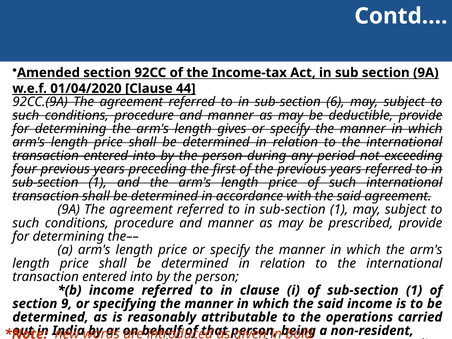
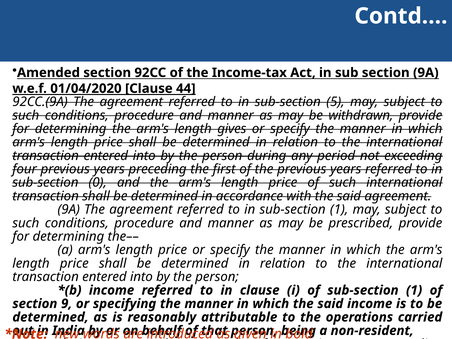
6: 6 -> 5
deductible: deductible -> withdrawn
1 at (98, 183): 1 -> 0
